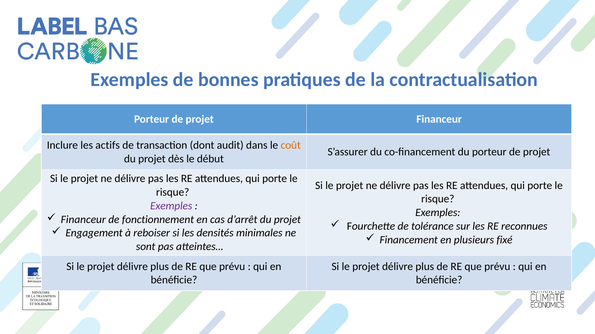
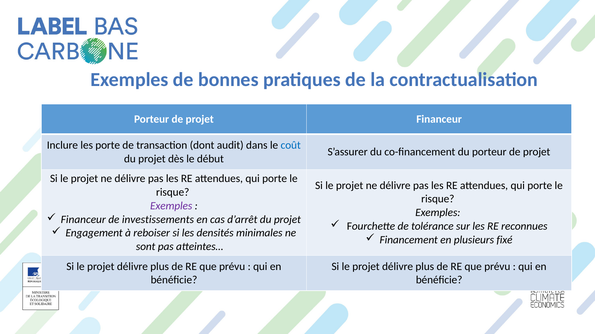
les actifs: actifs -> porte
coût colour: orange -> blue
fonctionnement: fonctionnement -> investissements
